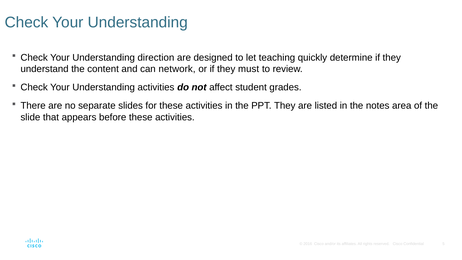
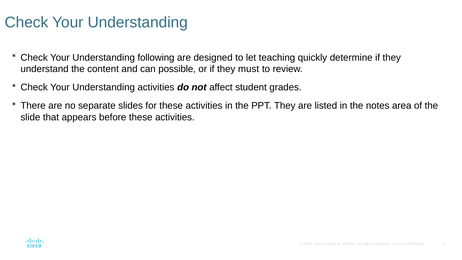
direction: direction -> following
network: network -> possible
